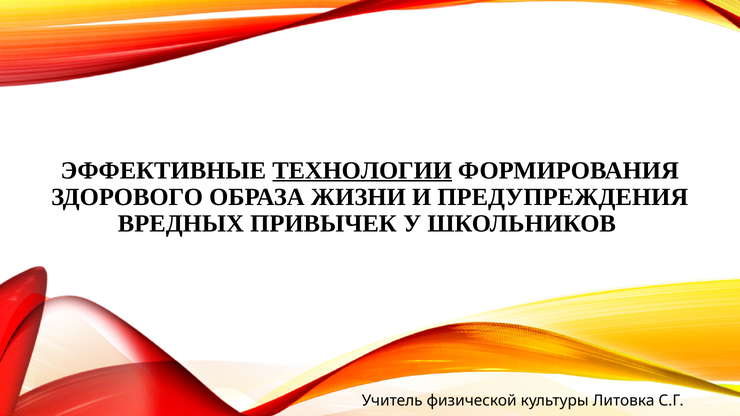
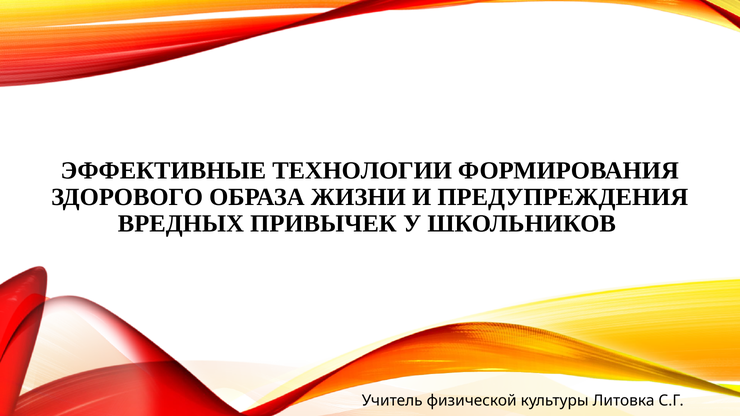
ТЕХНОЛОГИИ underline: present -> none
